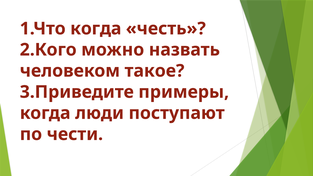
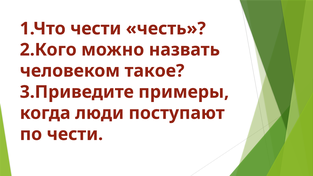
1.Что когда: когда -> чести
